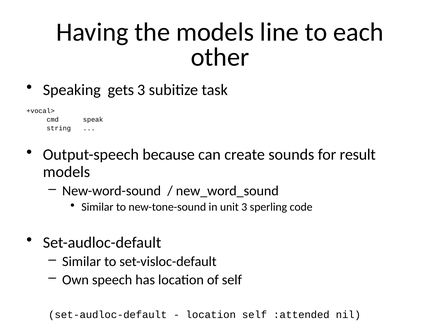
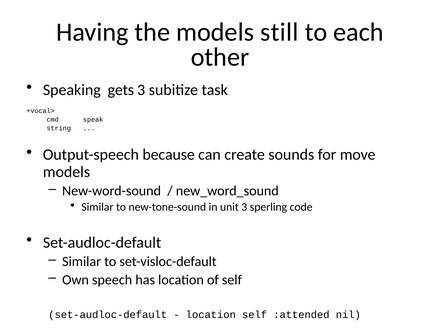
line: line -> still
result: result -> move
